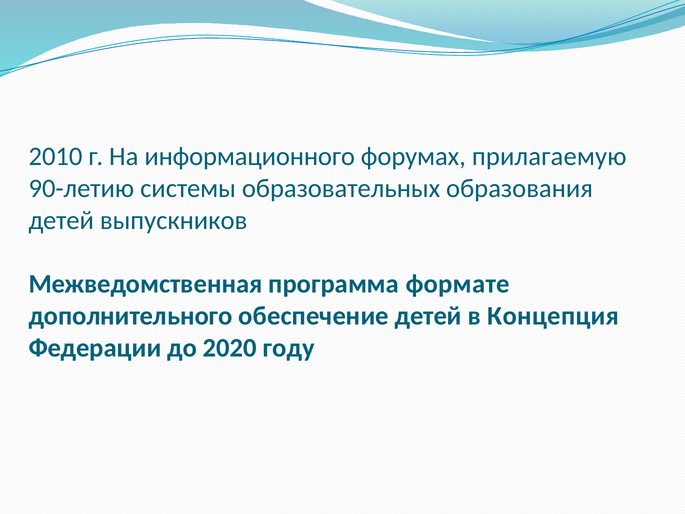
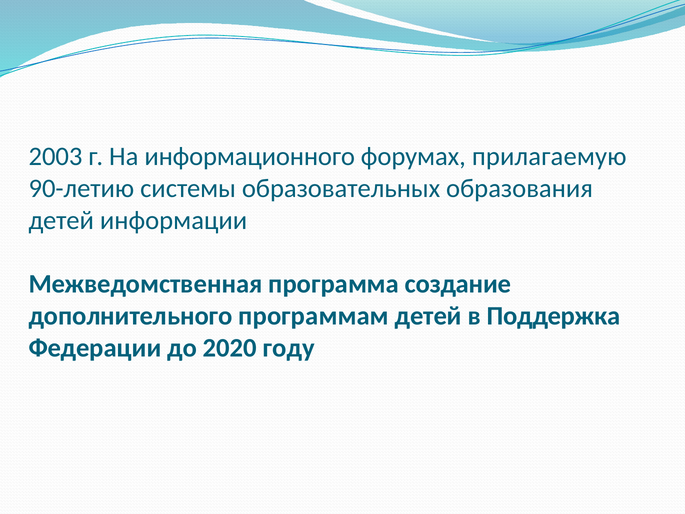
2010: 2010 -> 2003
выпускников: выпускников -> информации
формате: формате -> создание
обеспечение: обеспечение -> программам
Концепция: Концепция -> Поддержка
